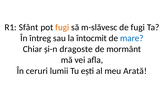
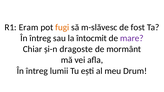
Sfânt: Sfânt -> Eram
de fugi: fugi -> fost
mare colour: blue -> purple
ceruri at (37, 71): ceruri -> întreg
Arată: Arată -> Drum
